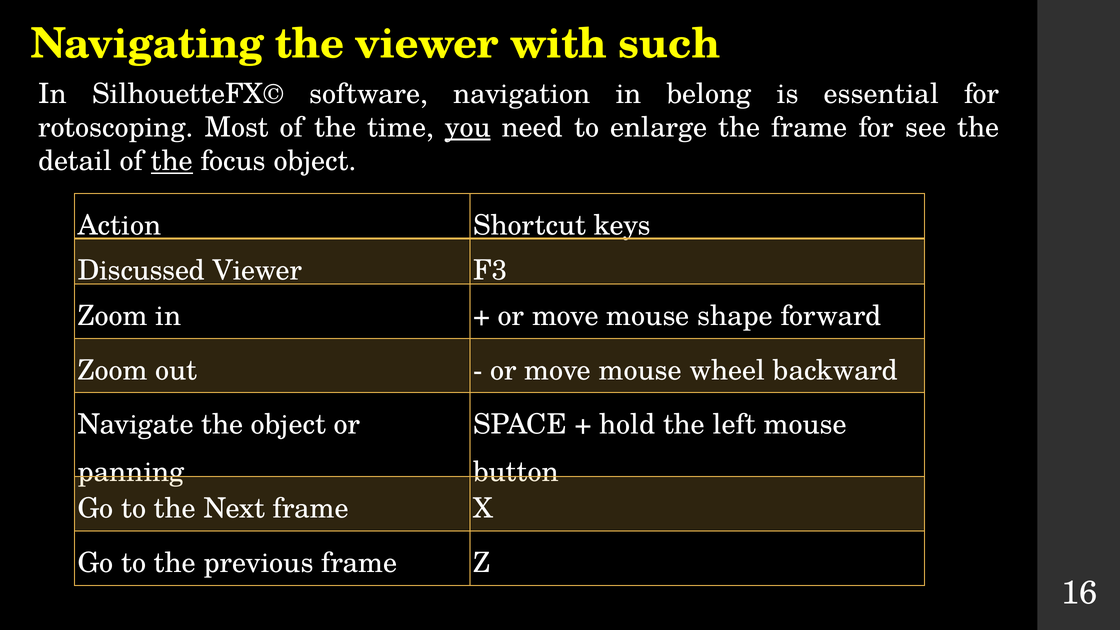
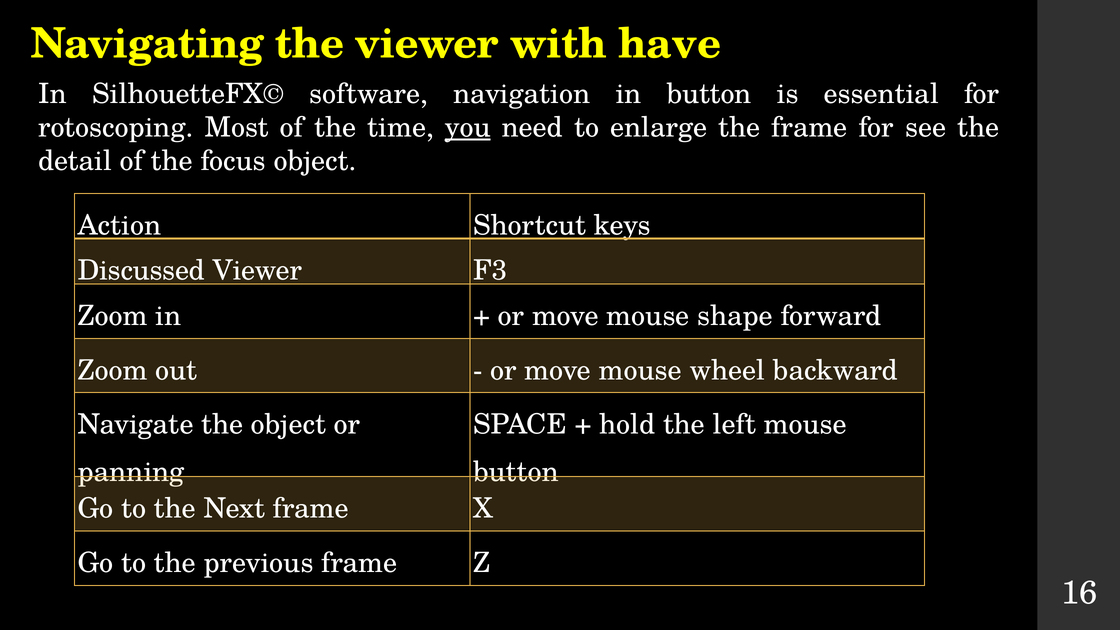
such: such -> have
in belong: belong -> button
the at (172, 161) underline: present -> none
